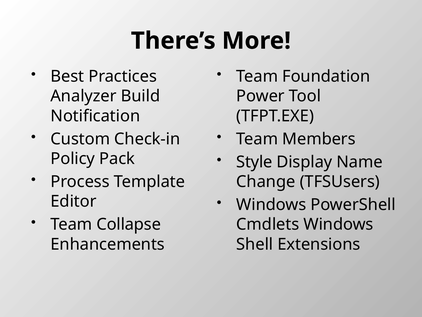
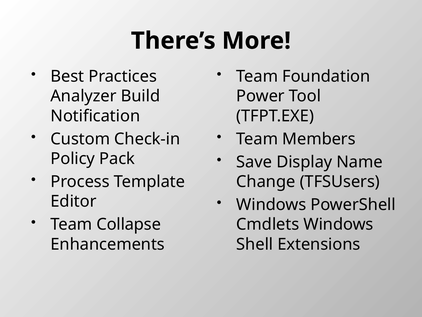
Style: Style -> Save
